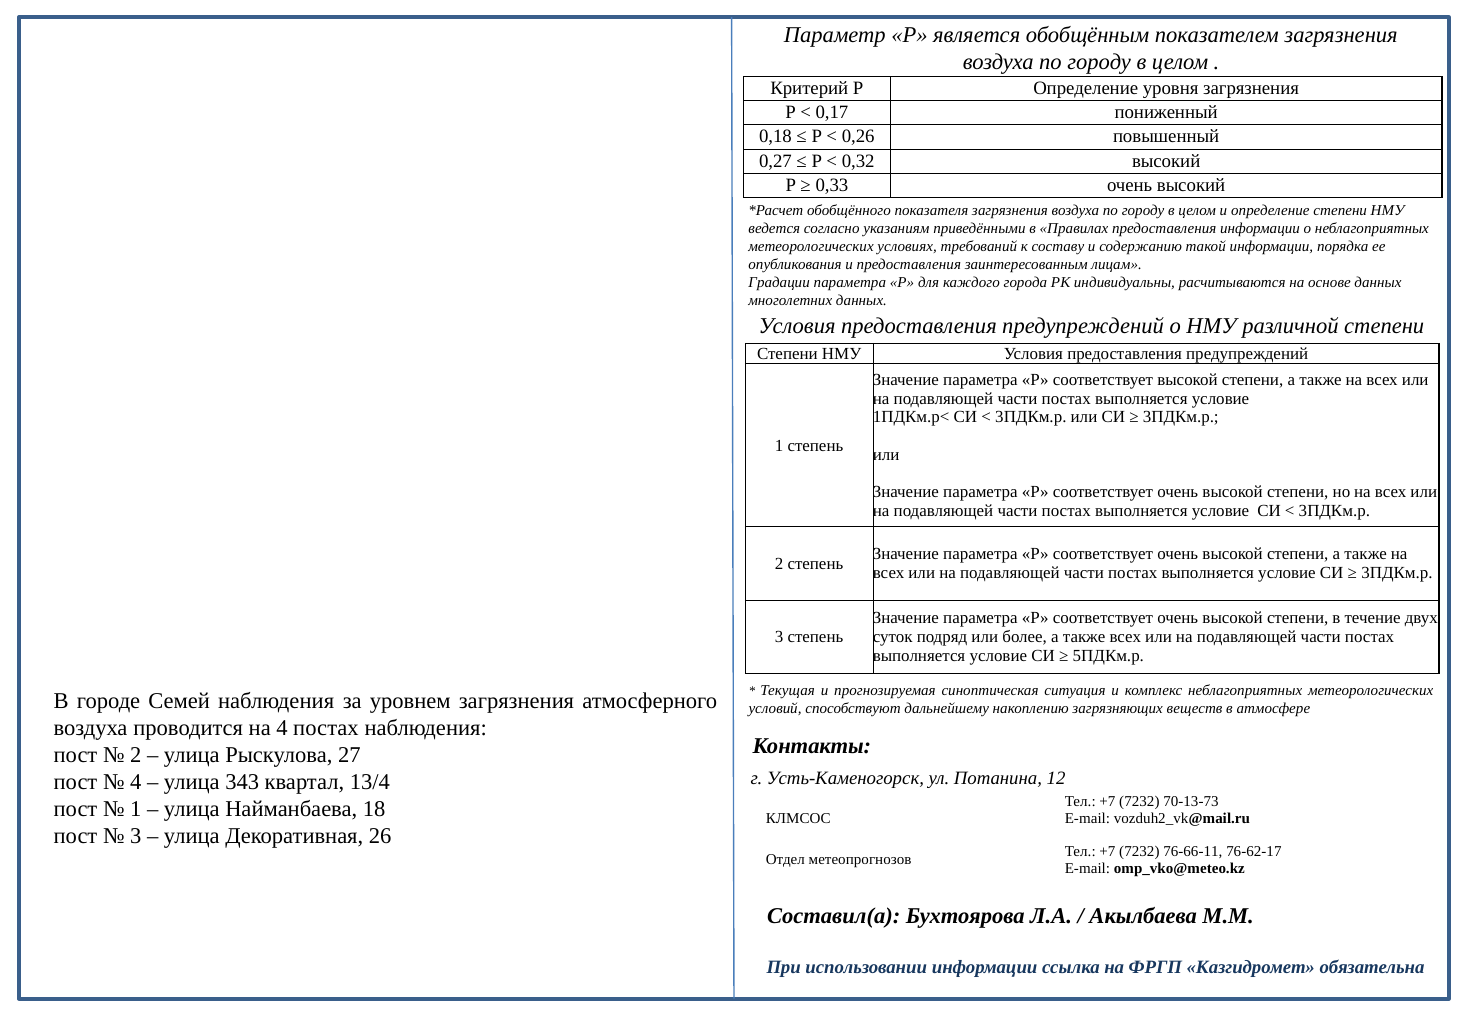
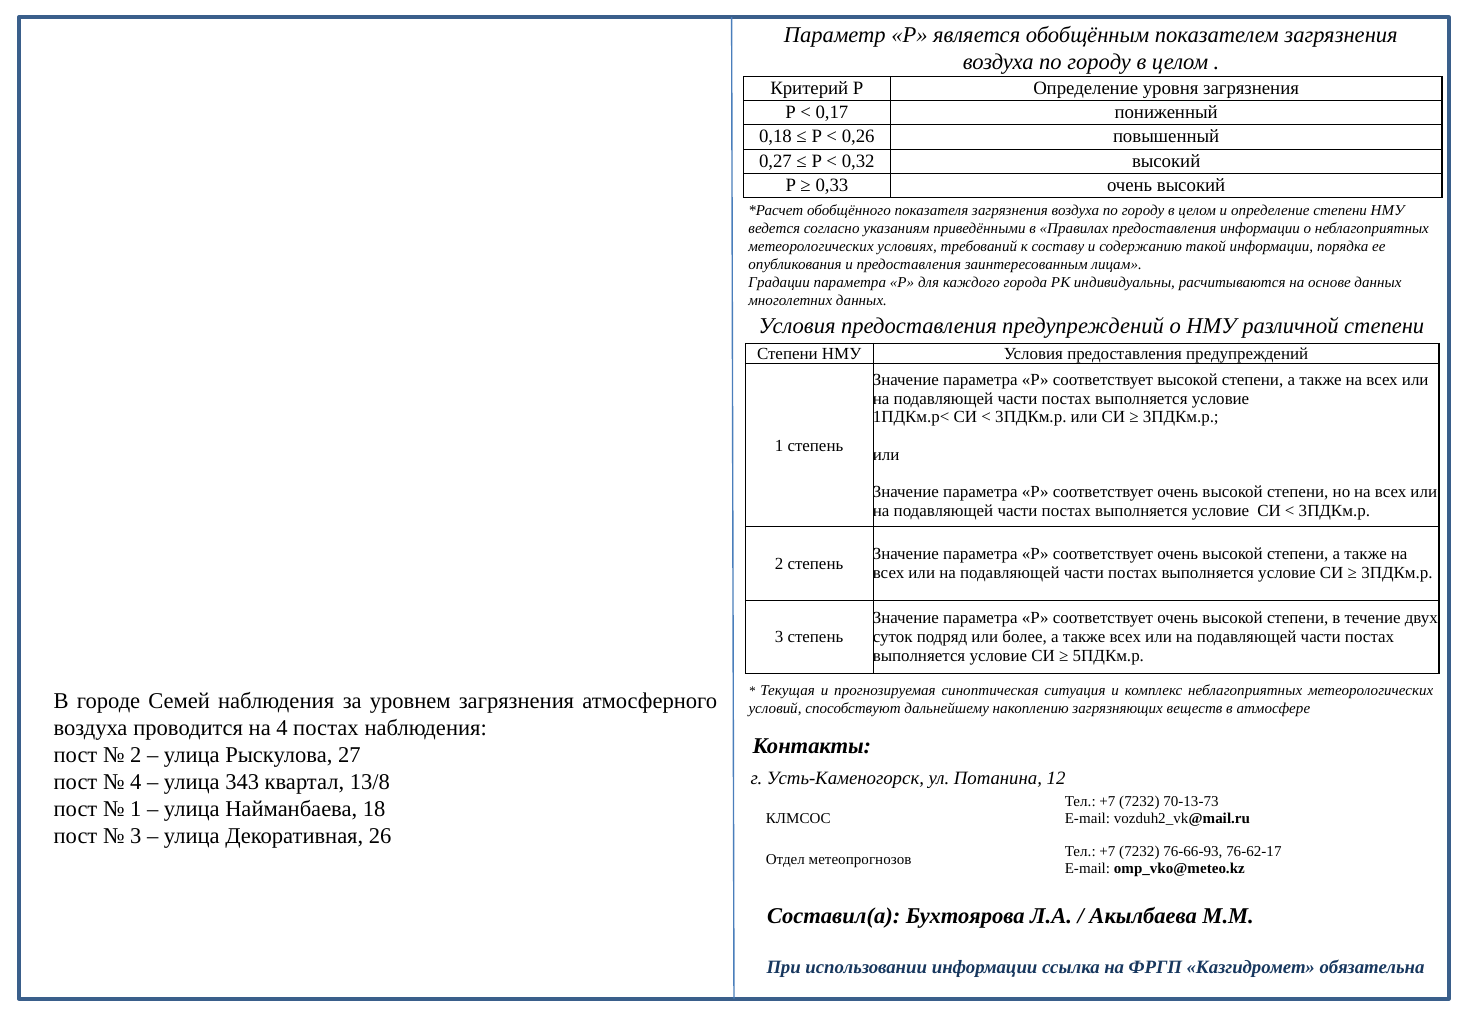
13/4: 13/4 -> 13/8
76-66-11: 76-66-11 -> 76-66-93
